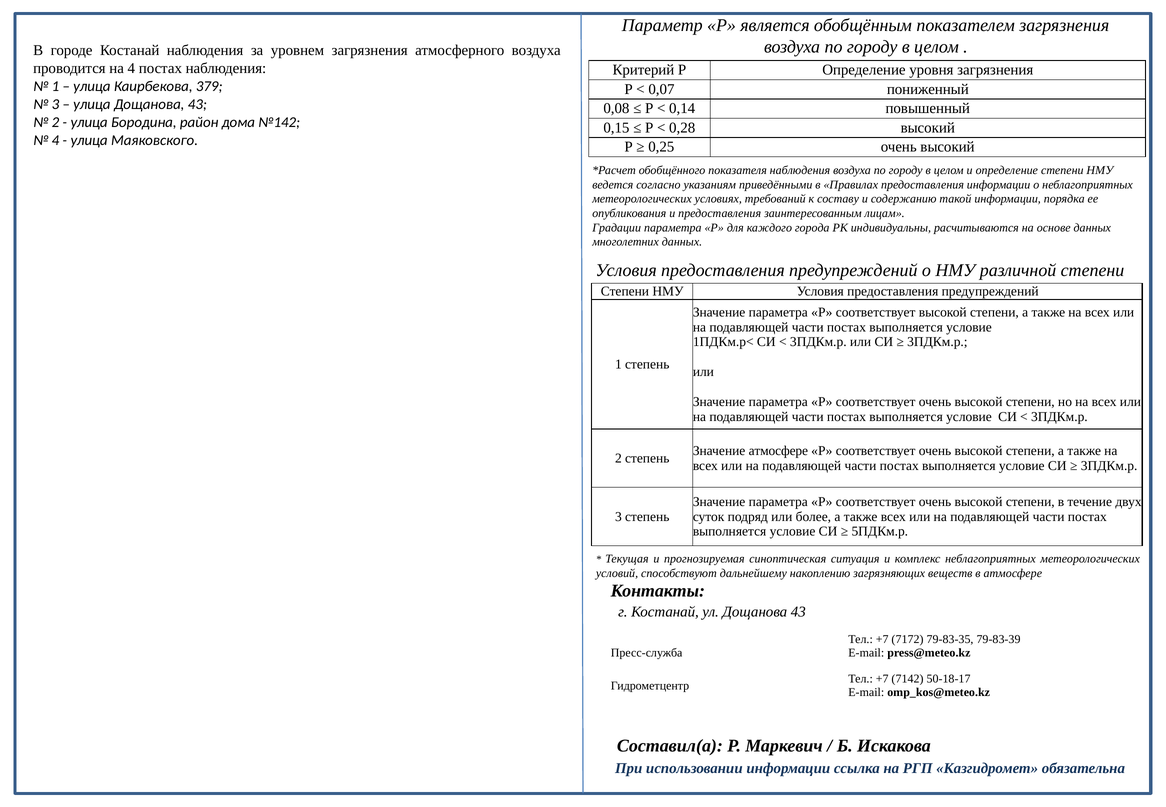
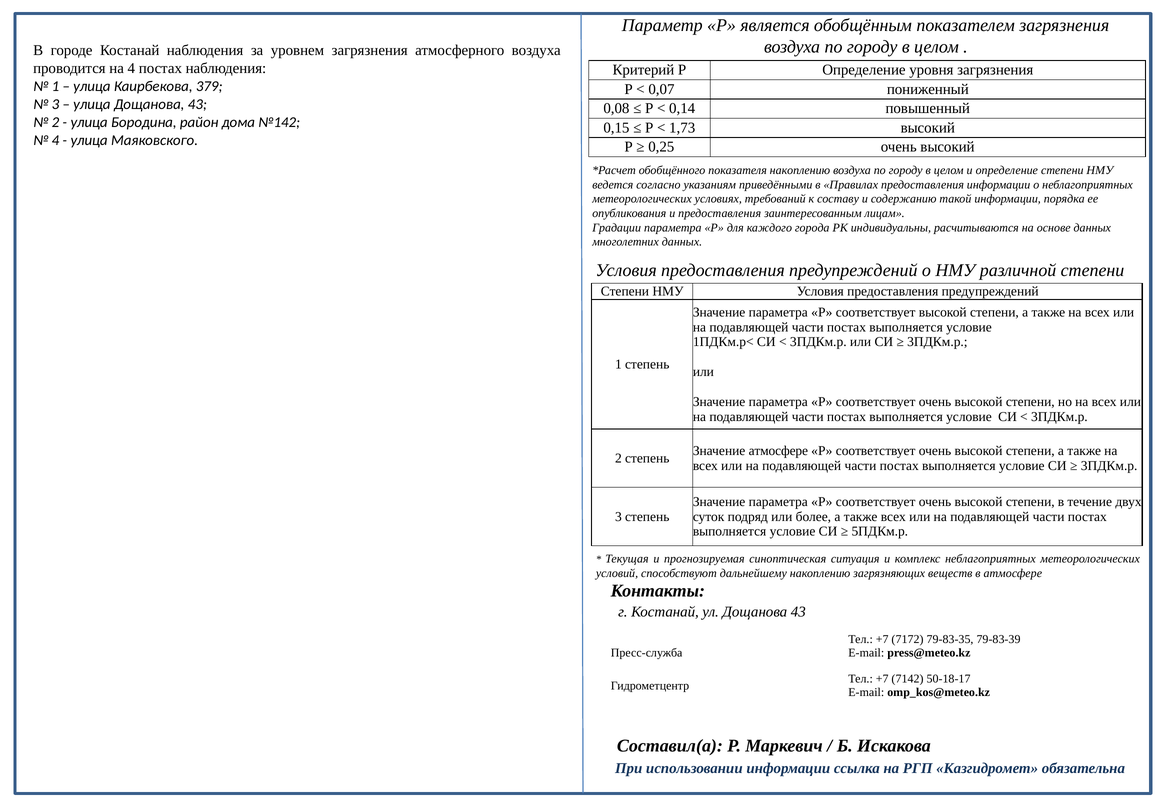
0,28: 0,28 -> 1,73
показателя наблюдения: наблюдения -> накоплению
